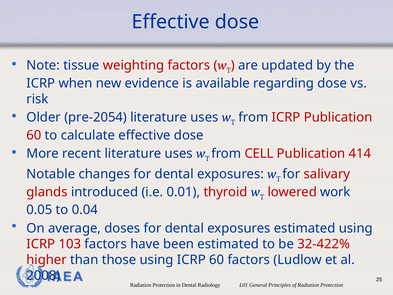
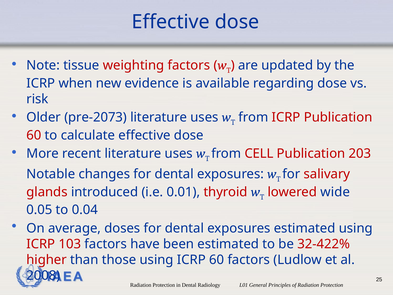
pre-2054: pre-2054 -> pre-2073
414: 414 -> 203
work: work -> wide
